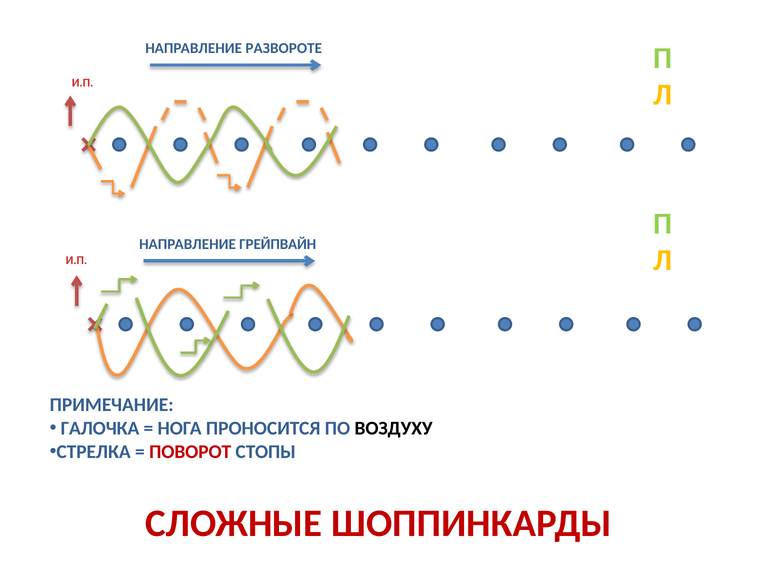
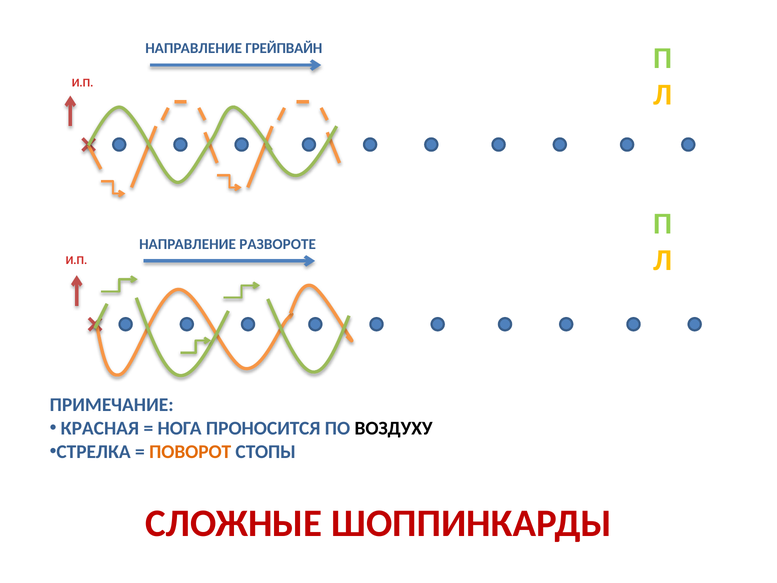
РАЗВОРОТЕ: РАЗВОРОТЕ -> ГРЕЙПВАЙН
ГРЕЙПВАЙН: ГРЕЙПВАЙН -> РАЗВОРОТЕ
ГАЛОЧКА: ГАЛОЧКА -> КРАСНАЯ
ПОВОРОТ colour: red -> orange
